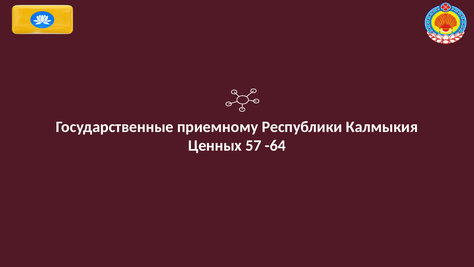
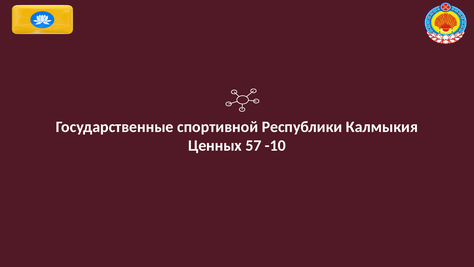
приемному: приемному -> спортивной
-64: -64 -> -10
